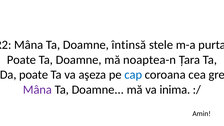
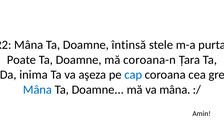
noaptea-n: noaptea-n -> coroana-n
Da poate: poate -> inima
Mâna at (37, 90) colour: purple -> blue
va inima: inima -> mâna
